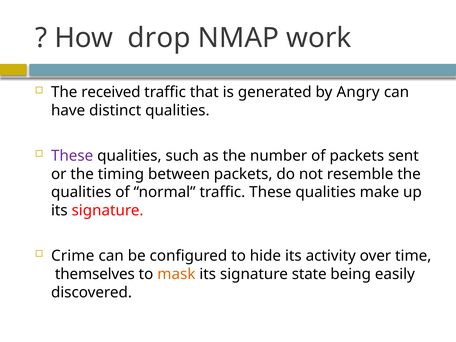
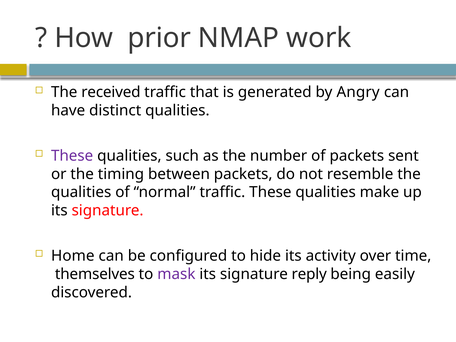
drop: drop -> prior
Crime: Crime -> Home
mask colour: orange -> purple
state: state -> reply
